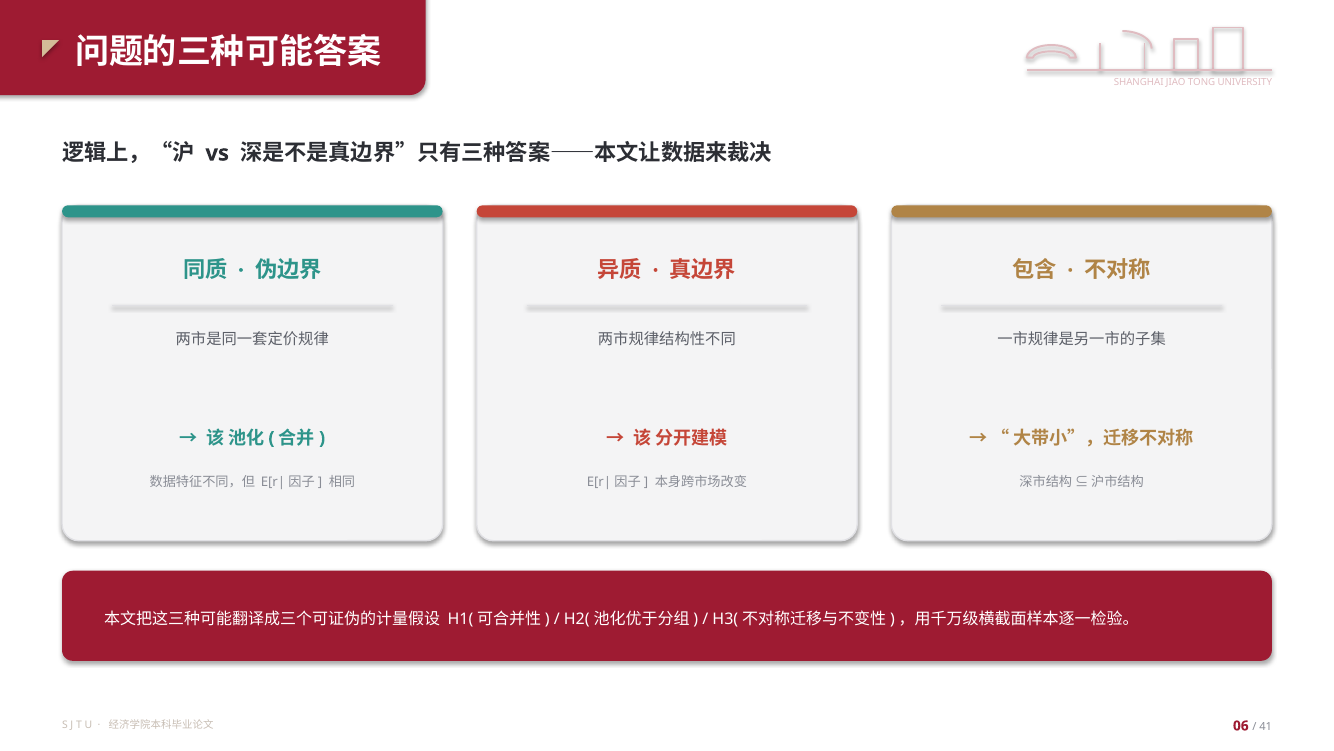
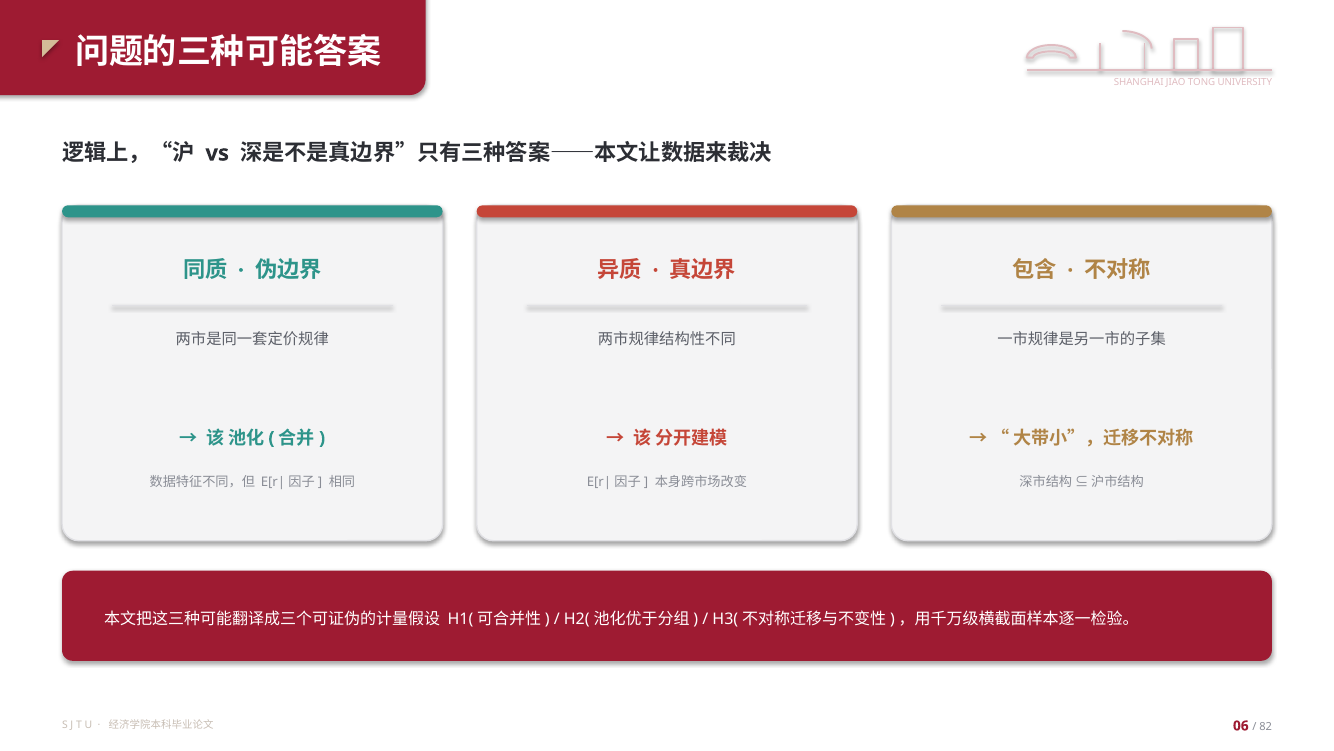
41: 41 -> 82
